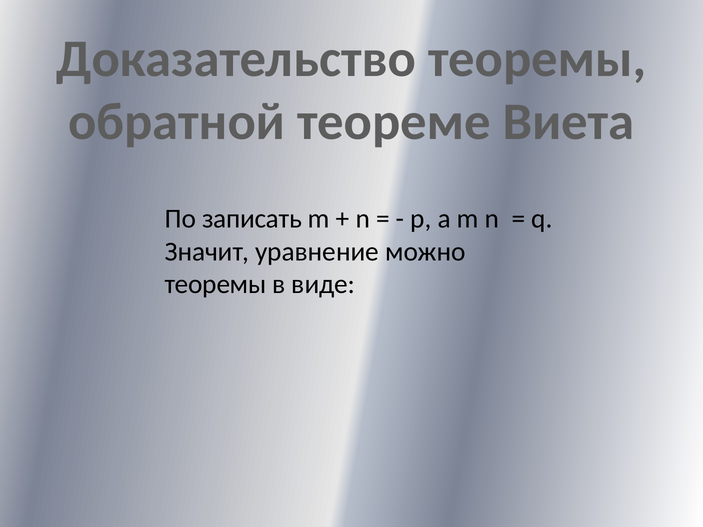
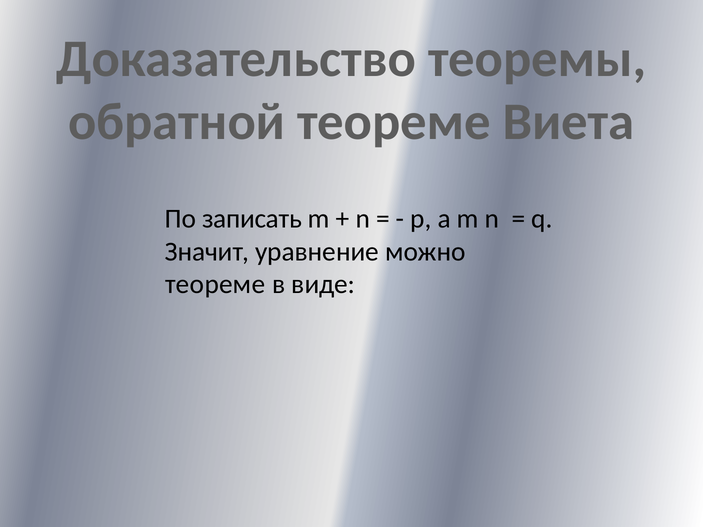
теоремы at (215, 285): теоремы -> теореме
